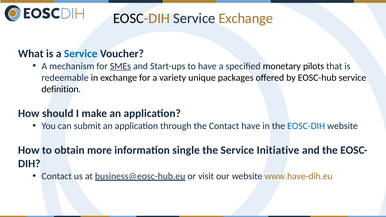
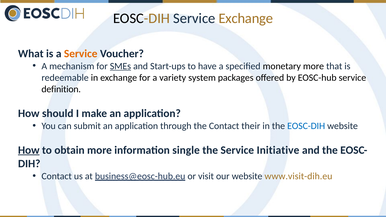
Service at (81, 54) colour: blue -> orange
monetary pilots: pilots -> more
unique: unique -> system
Contact have: have -> their
How at (29, 150) underline: none -> present
www.have-dih.eu: www.have-dih.eu -> www.visit-dih.eu
